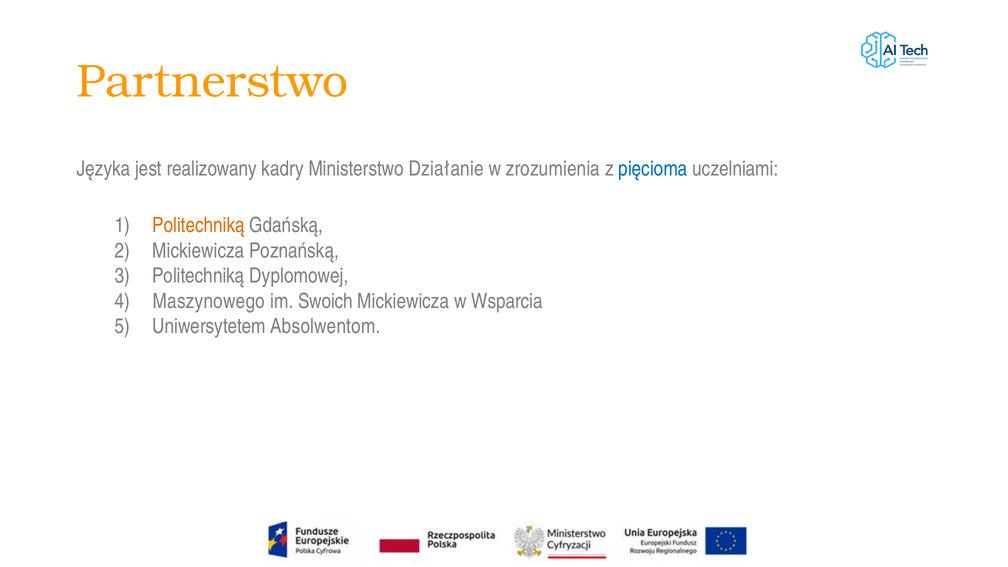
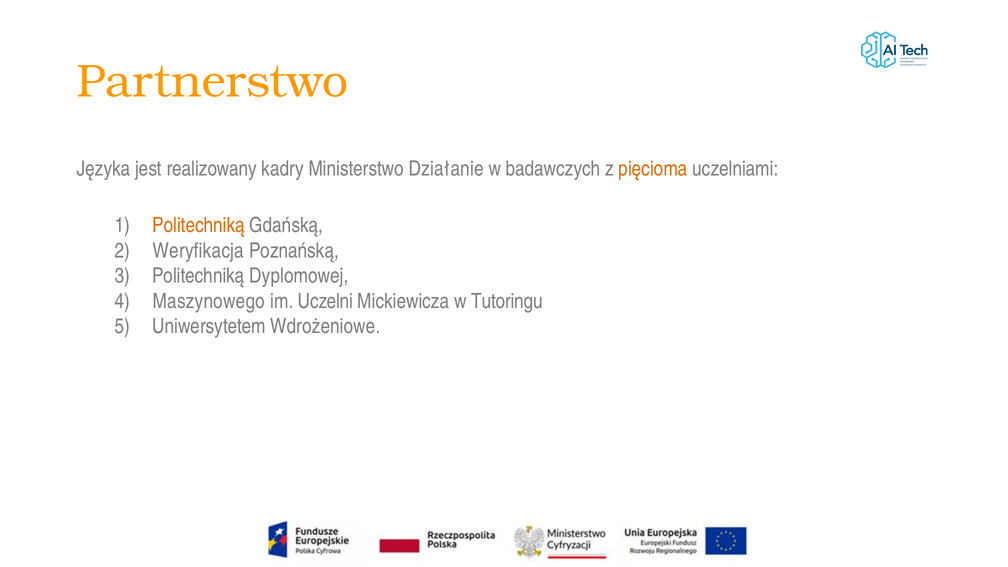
zrozumienia: zrozumienia -> badawczych
pięcioma colour: blue -> orange
Mickiewicza at (199, 251): Mickiewicza -> Weryfikacja
Swoich: Swoich -> Uczelni
Wsparcia: Wsparcia -> Tutoringu
Absolwentom: Absolwentom -> Wdrożeniowe
